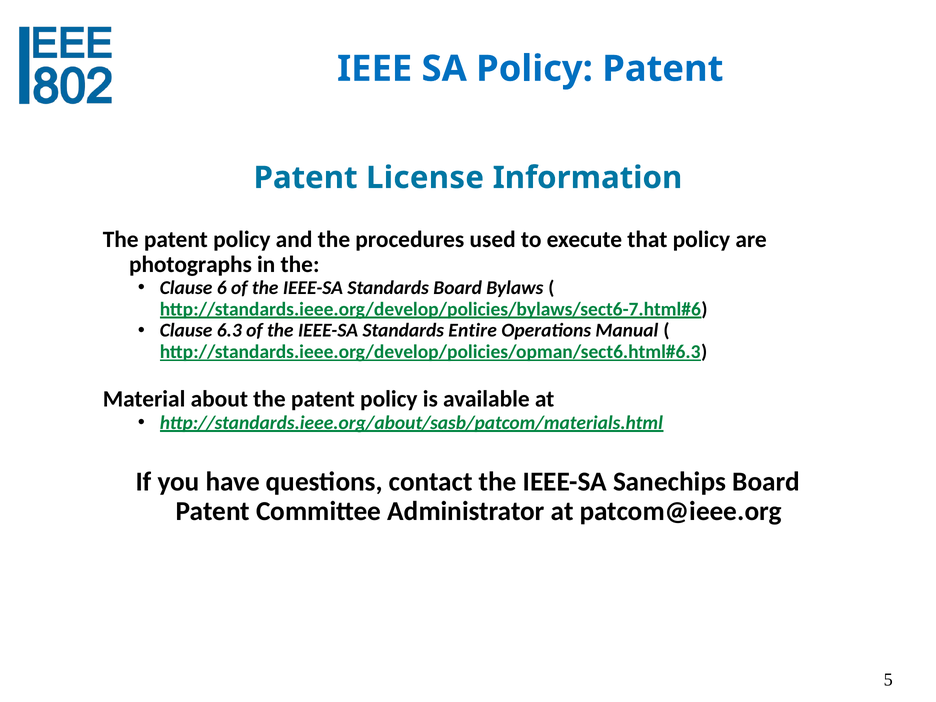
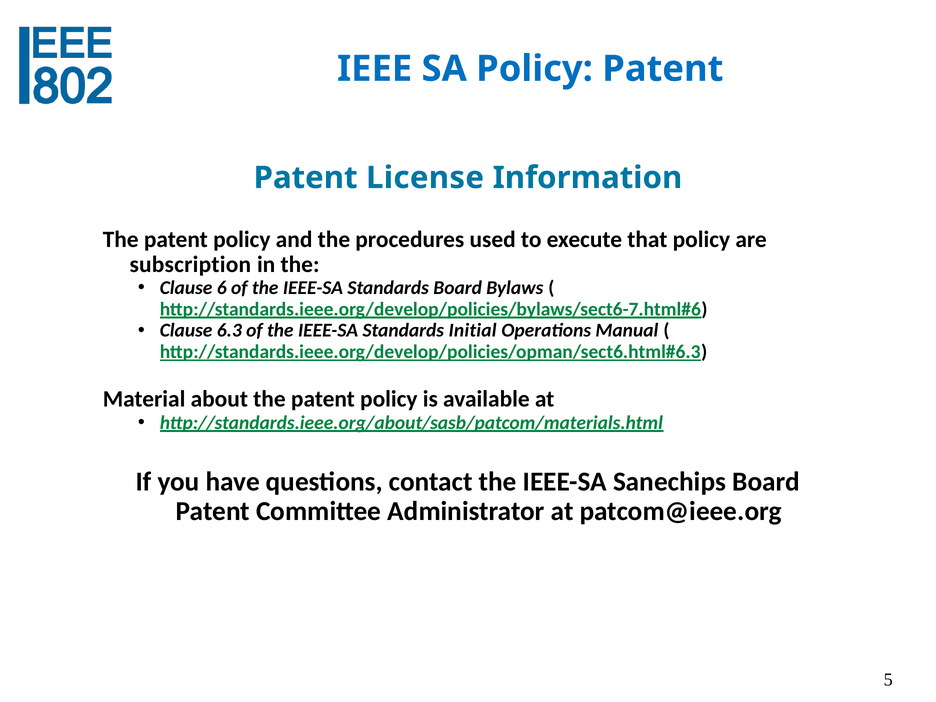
photographs: photographs -> subscription
Entire: Entire -> Initial
